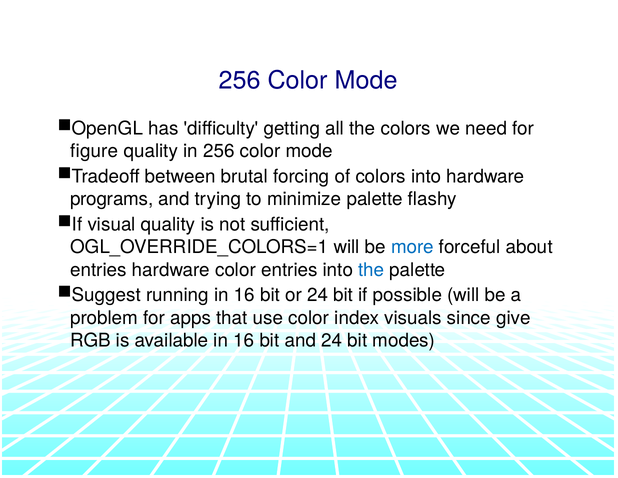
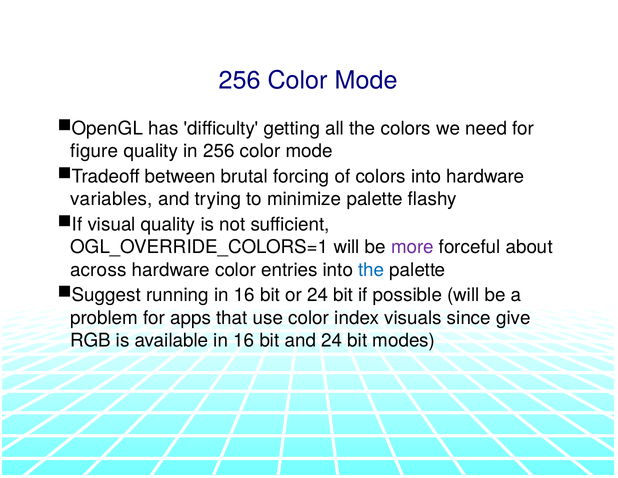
programs: programs -> variables
more colour: blue -> purple
entries at (99, 270): entries -> across
